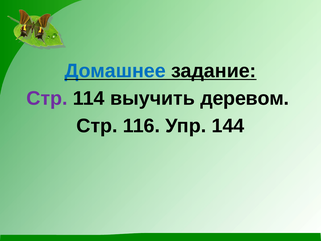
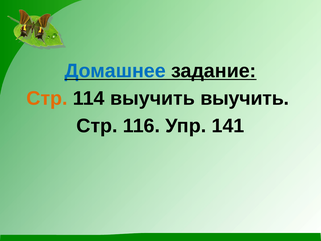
Стр at (47, 98) colour: purple -> orange
выучить деревом: деревом -> выучить
144: 144 -> 141
